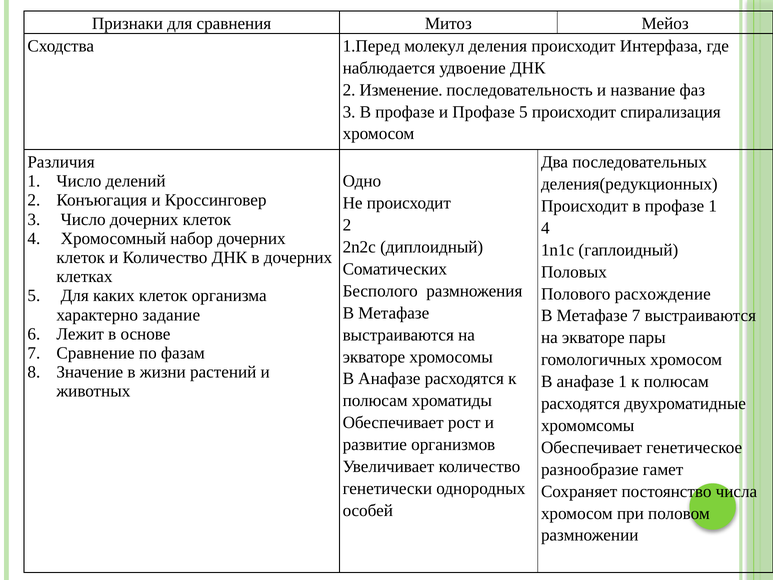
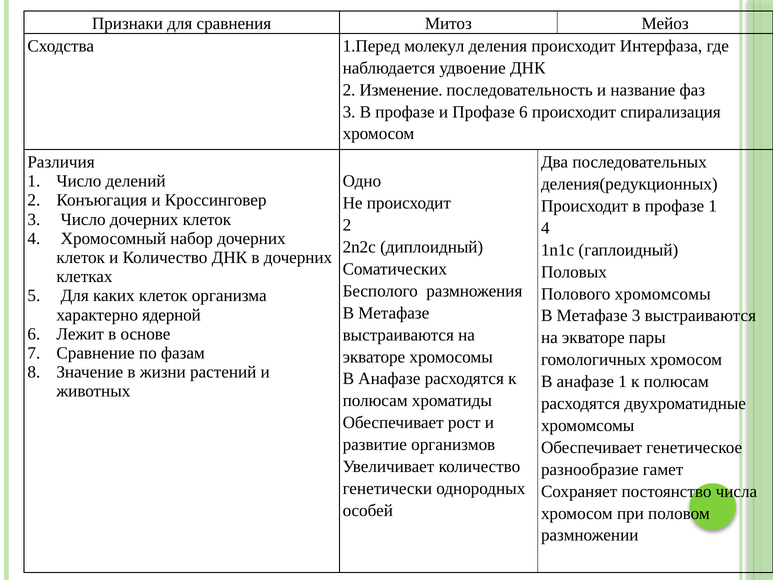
Профазе 5: 5 -> 6
Полового расхождение: расхождение -> хромомсомы
задание: задание -> ядерной
Метафазе 7: 7 -> 3
